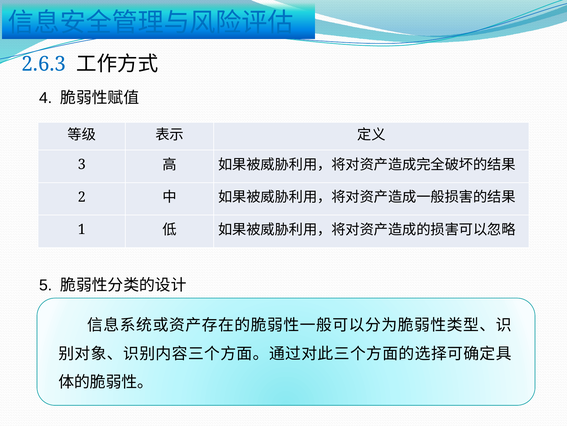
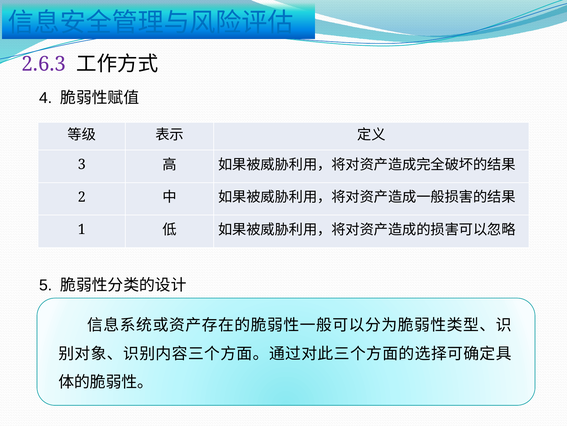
2.6.3 colour: blue -> purple
